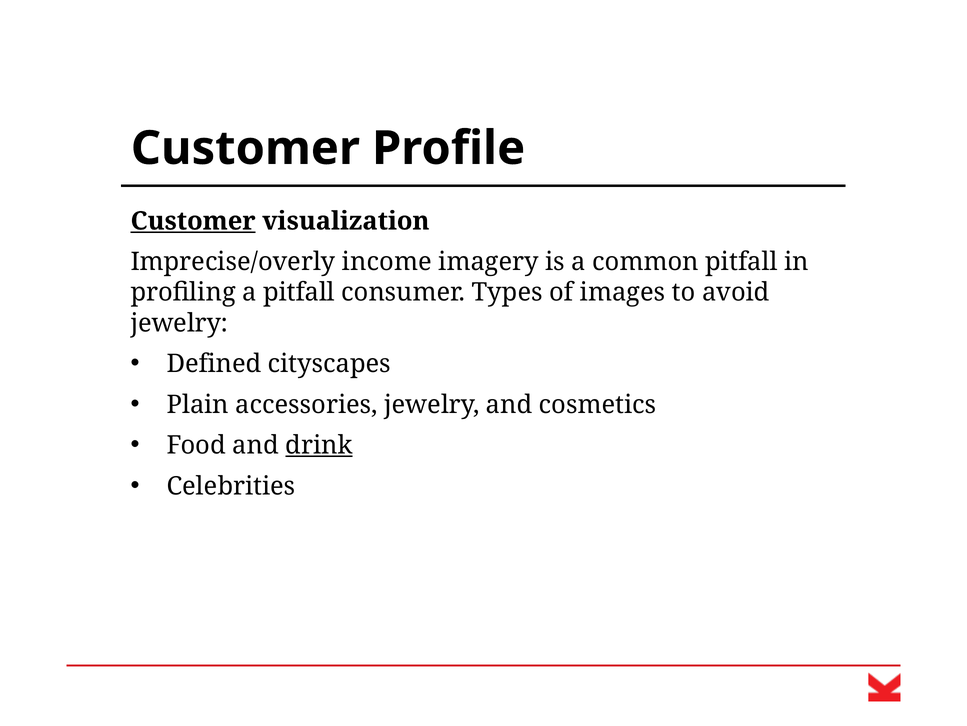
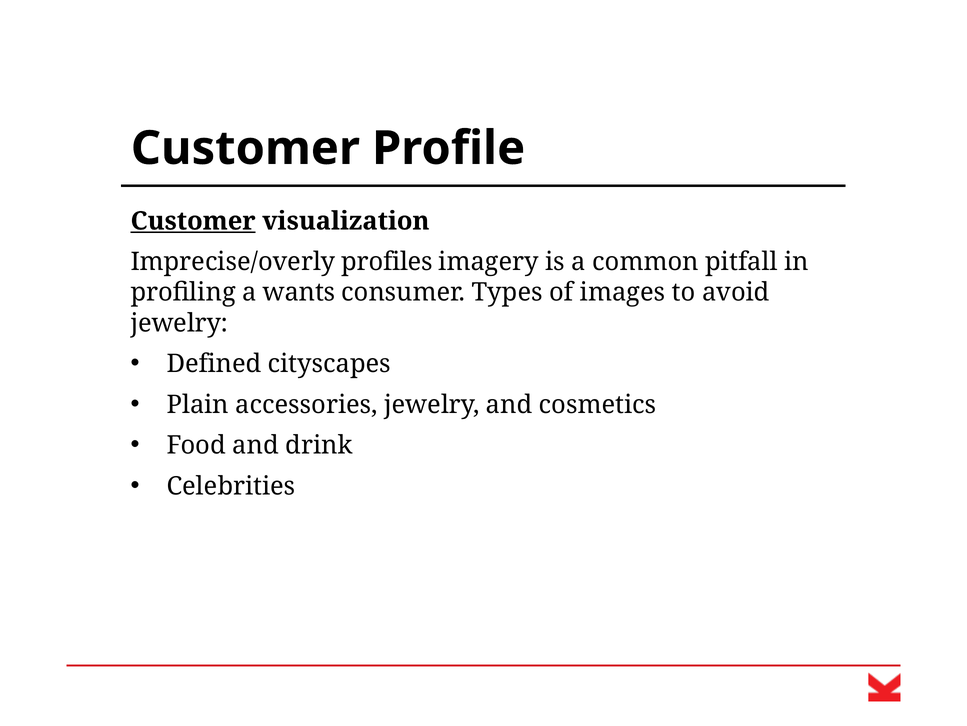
income: income -> profiles
a pitfall: pitfall -> wants
drink underline: present -> none
